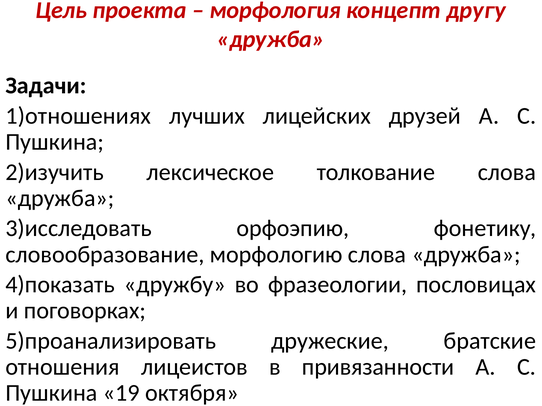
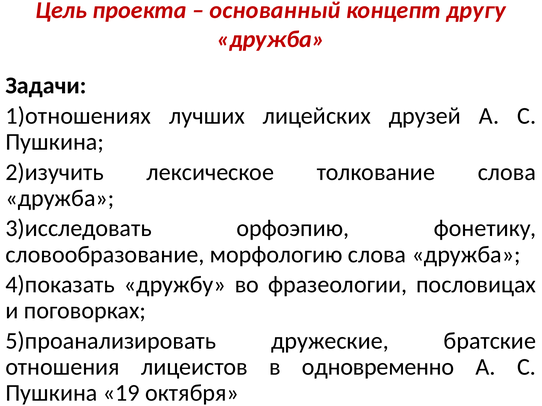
морфология: морфология -> основанный
привязанности: привязанности -> одновременно
